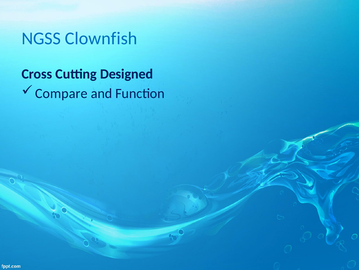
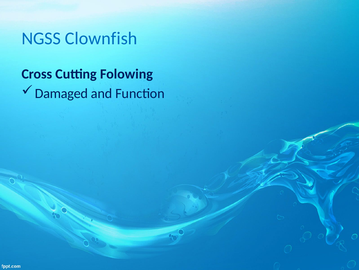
Designed: Designed -> Folowing
Compare: Compare -> Damaged
